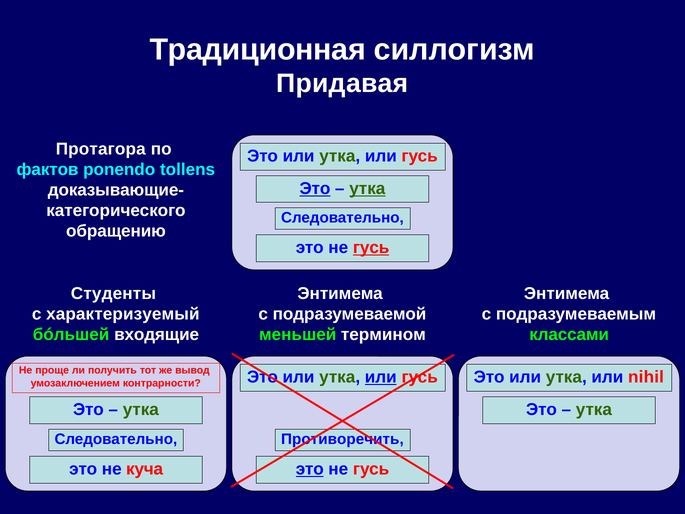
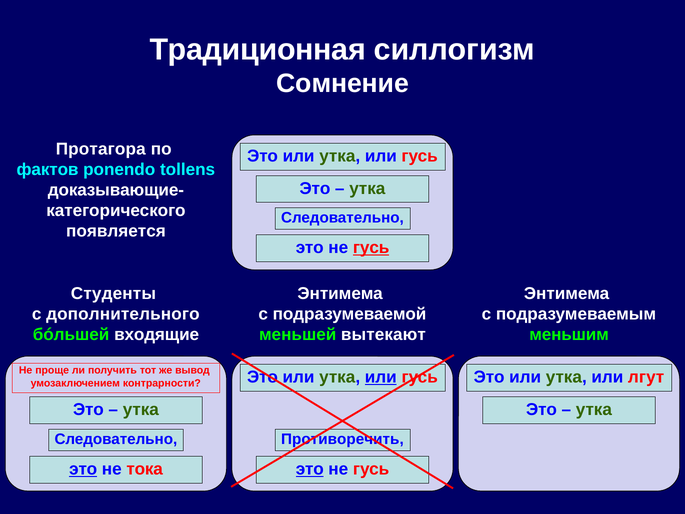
Придавая: Придавая -> Сомнение
Это at (315, 188) underline: present -> none
утка at (367, 188) underline: present -> none
обращению: обращению -> появляется
характеризуемый: характеризуемый -> дополнительного
термином: термином -> вытекают
классами: классами -> меньшим
nihil: nihil -> лгут
это at (83, 469) underline: none -> present
куча: куча -> тока
